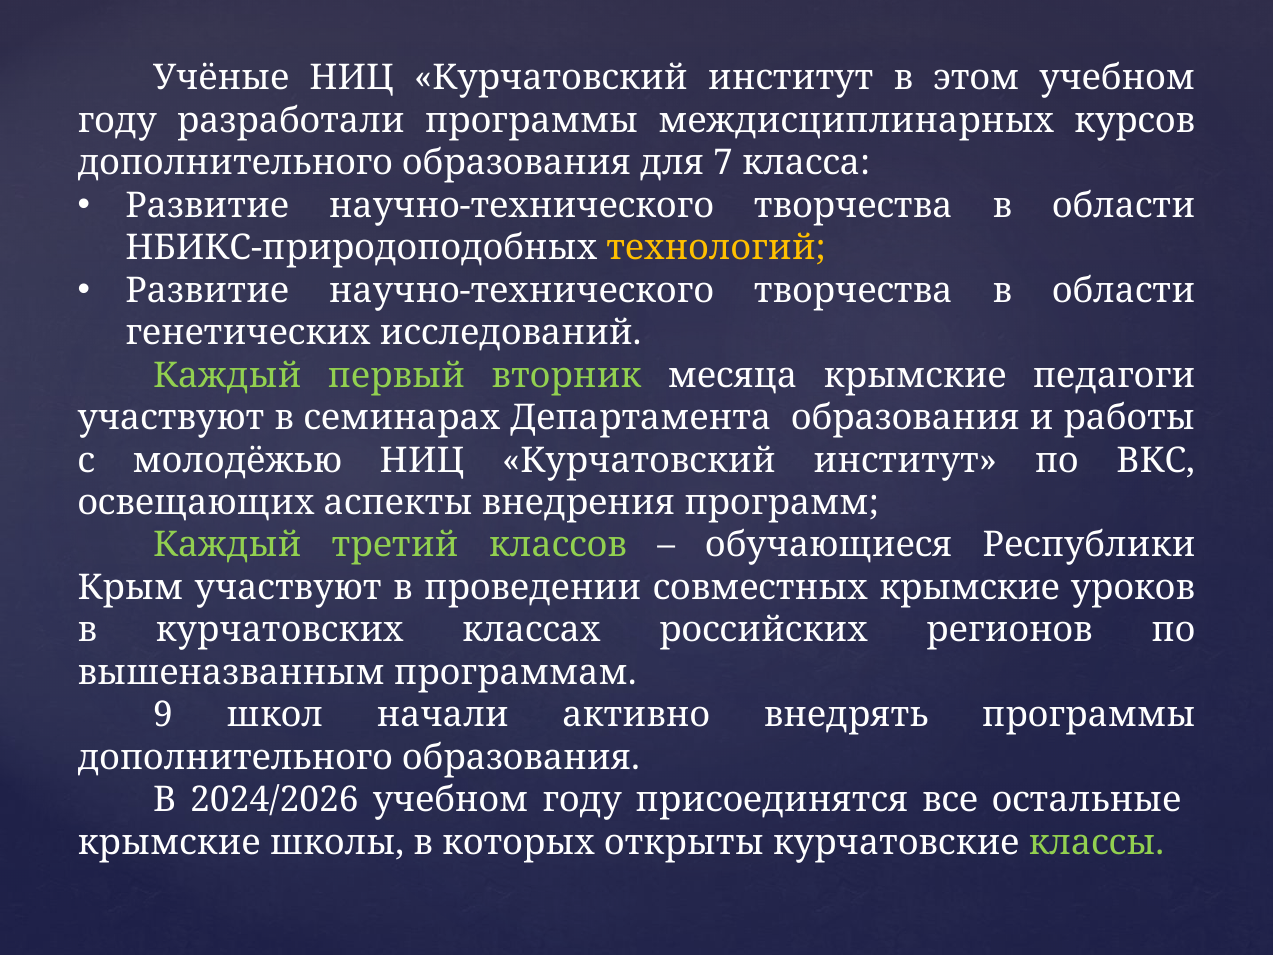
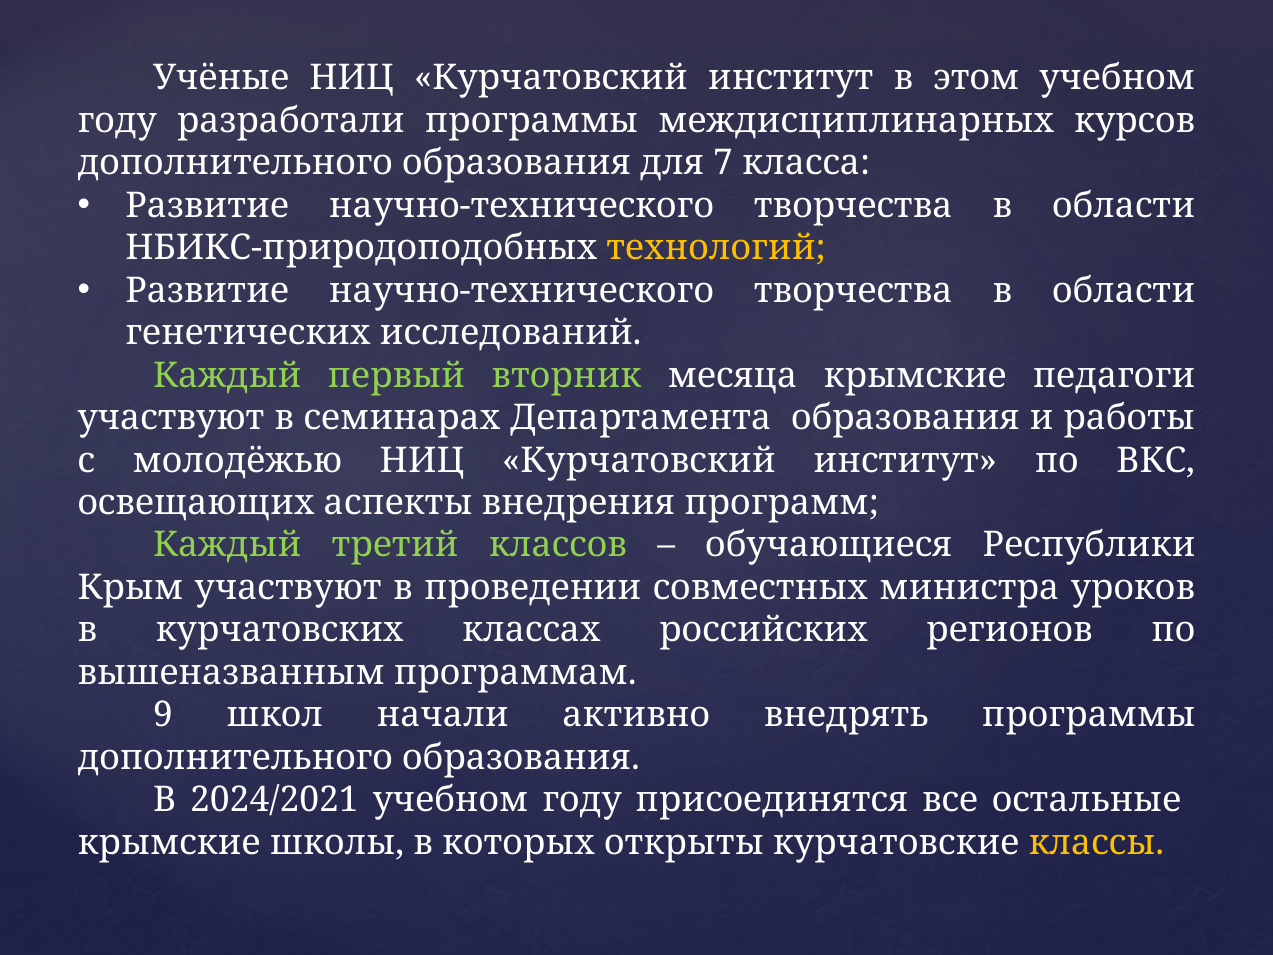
совместных крымские: крымские -> министра
2024/2026: 2024/2026 -> 2024/2021
классы colour: light green -> yellow
